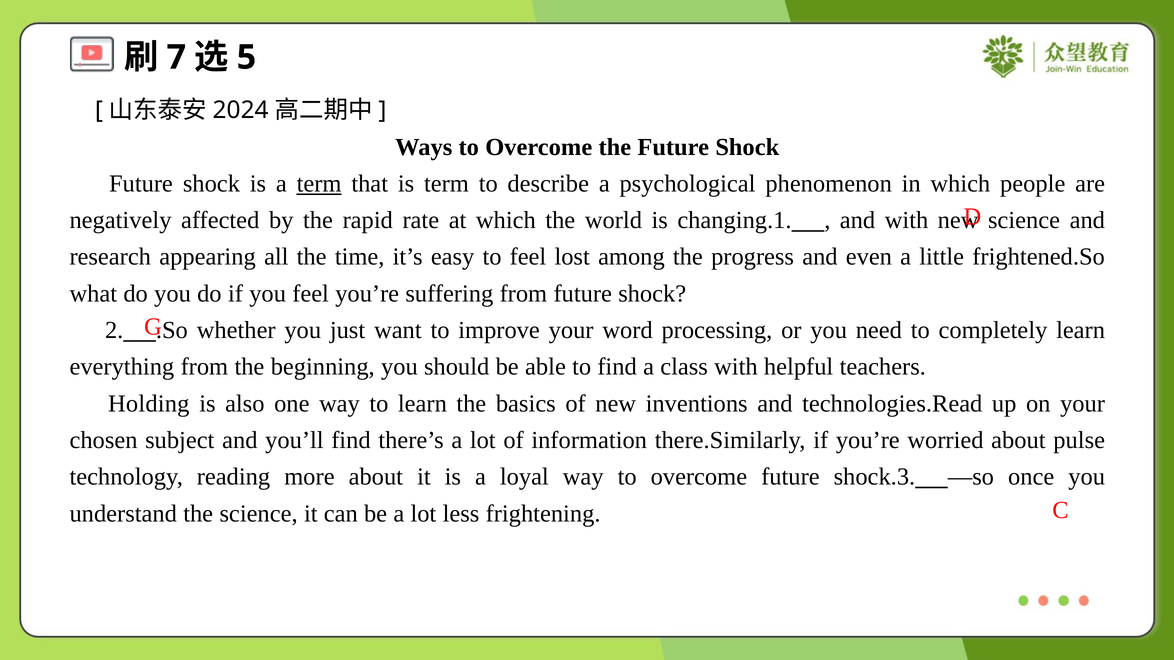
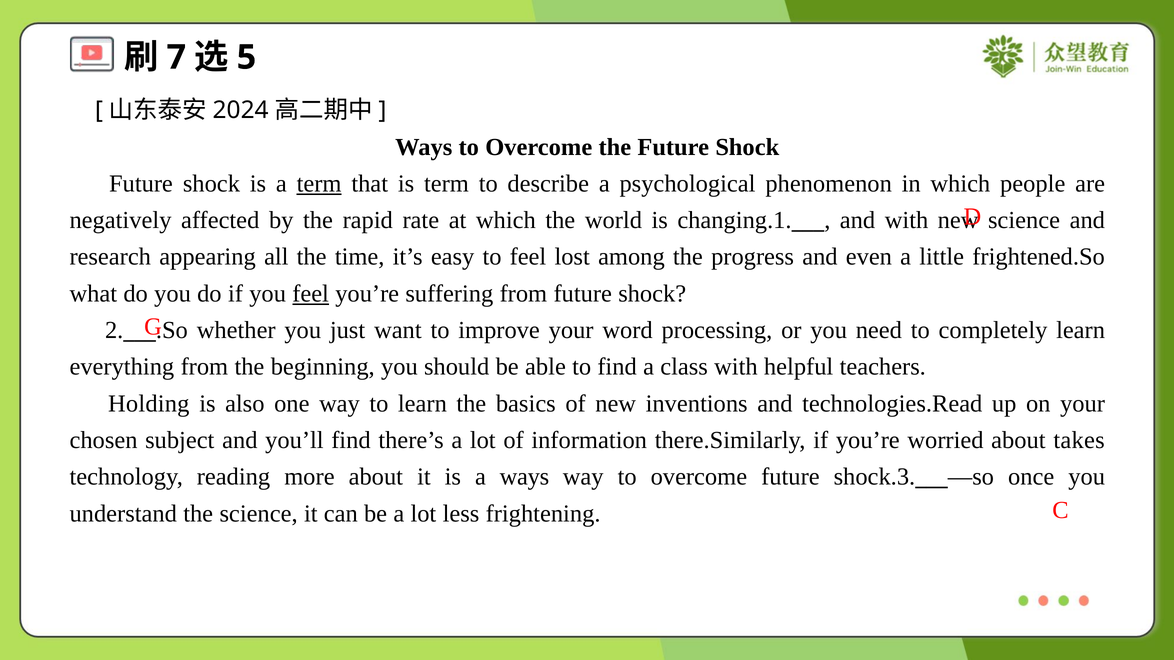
feel at (311, 294) underline: none -> present
pulse: pulse -> takes
a loyal: loyal -> ways
